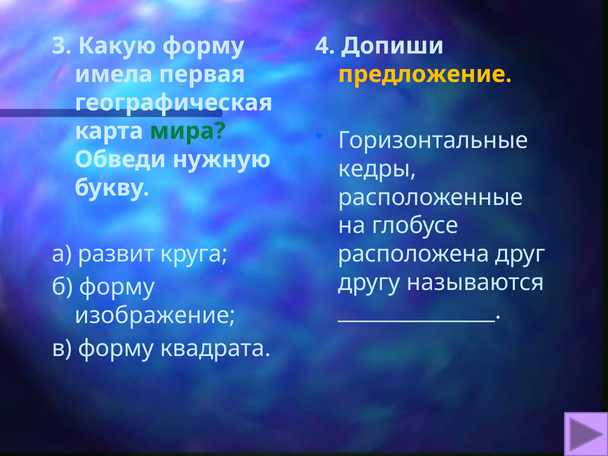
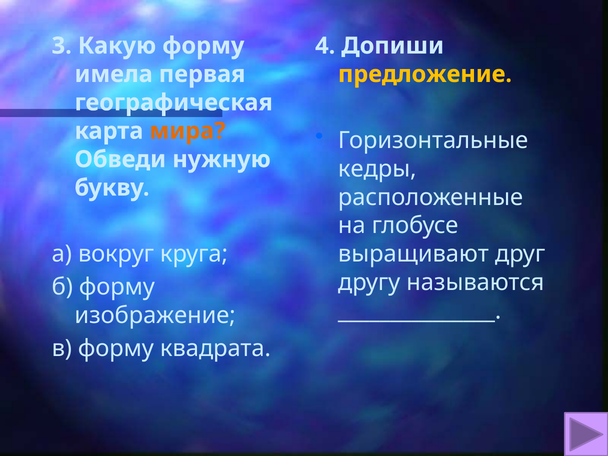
мира colour: green -> orange
развит: развит -> вокруг
расположена: расположена -> выращивают
